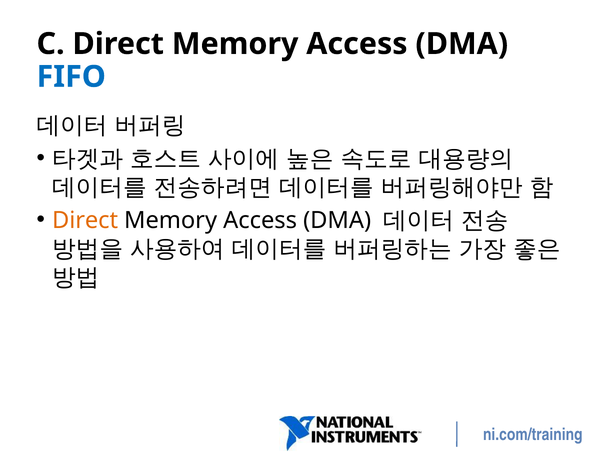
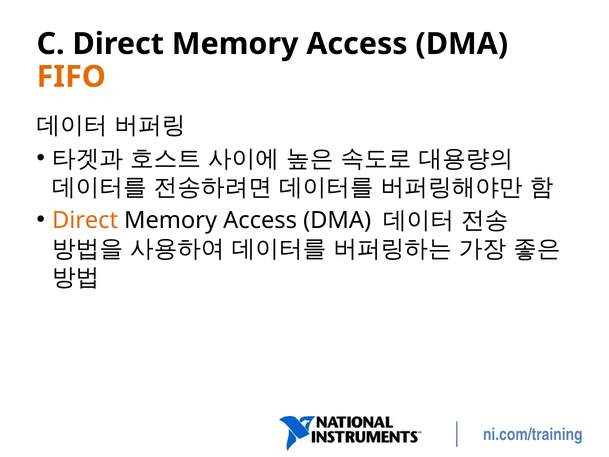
FIFO colour: blue -> orange
